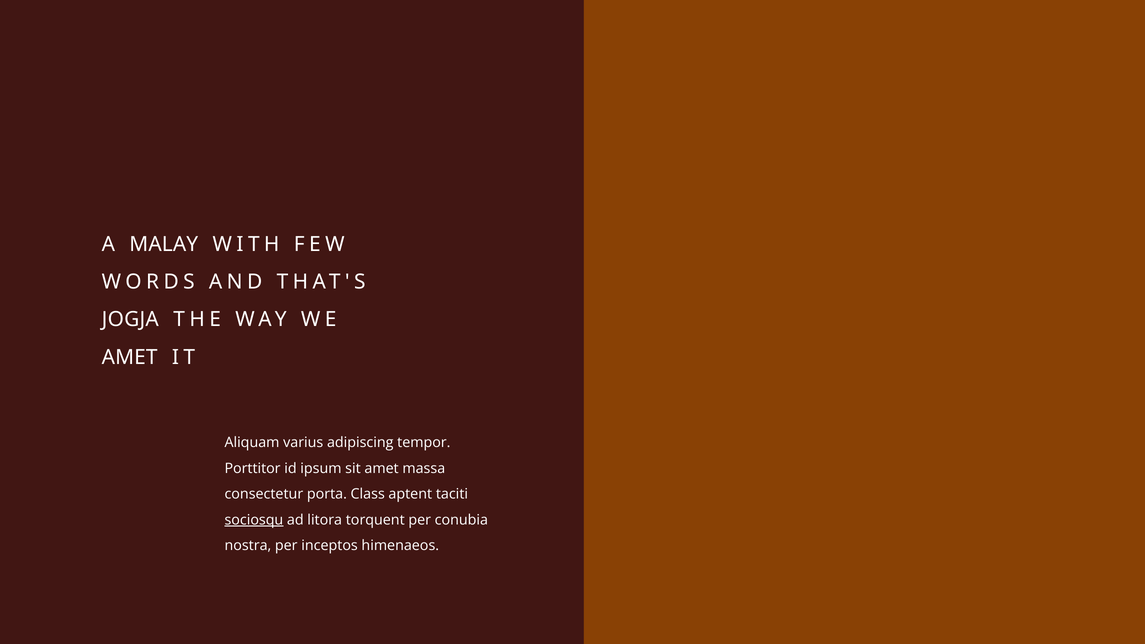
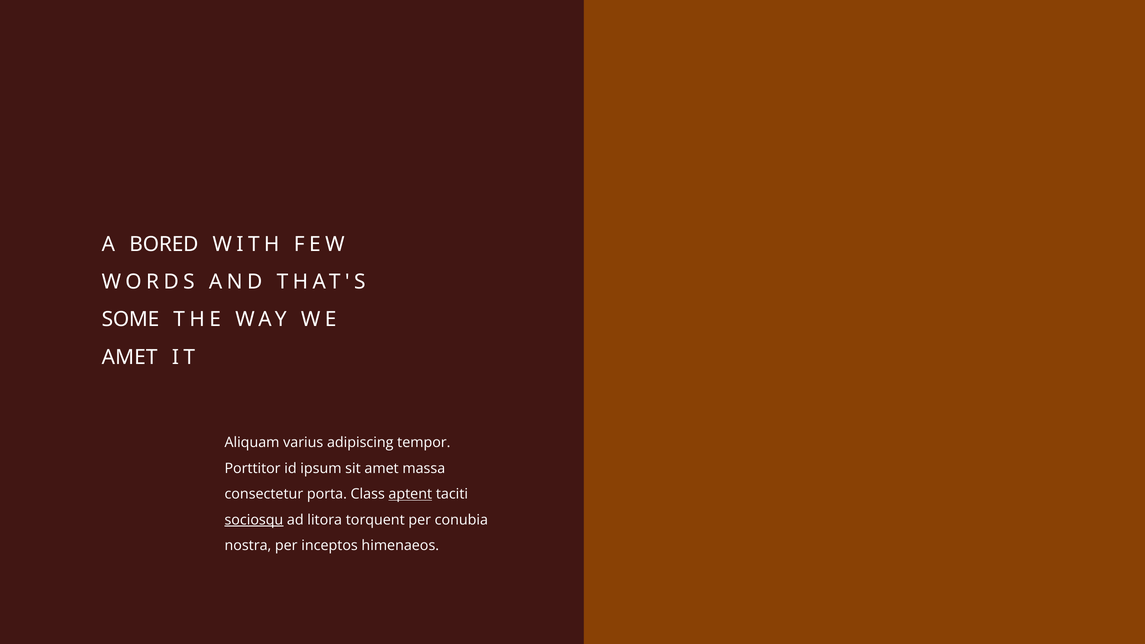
MALAY: MALAY -> BORED
JOGJA: JOGJA -> SOME
aptent underline: none -> present
